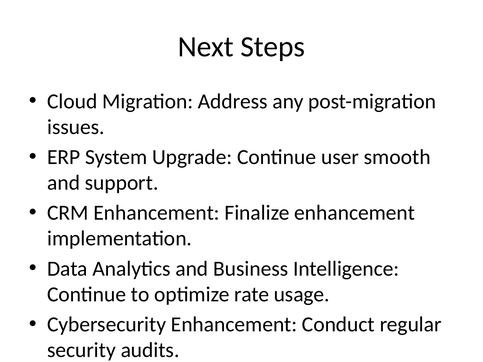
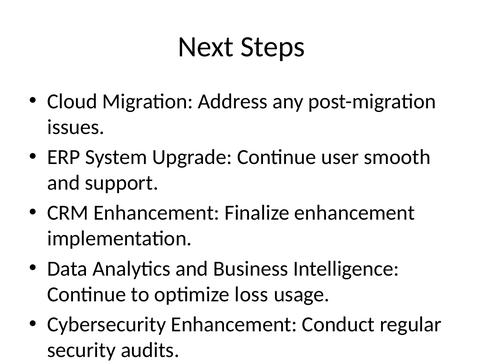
rate: rate -> loss
